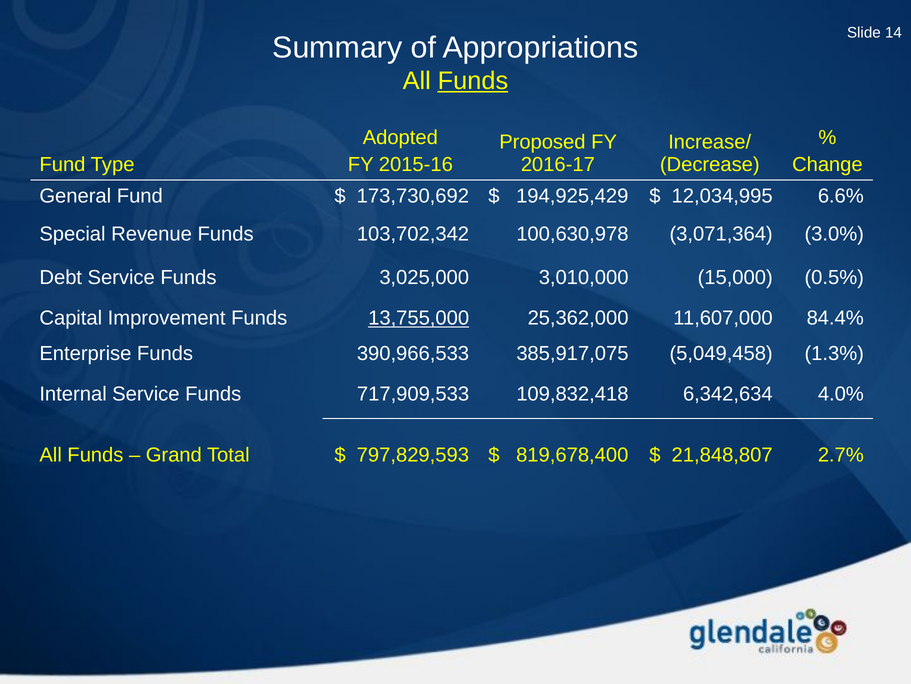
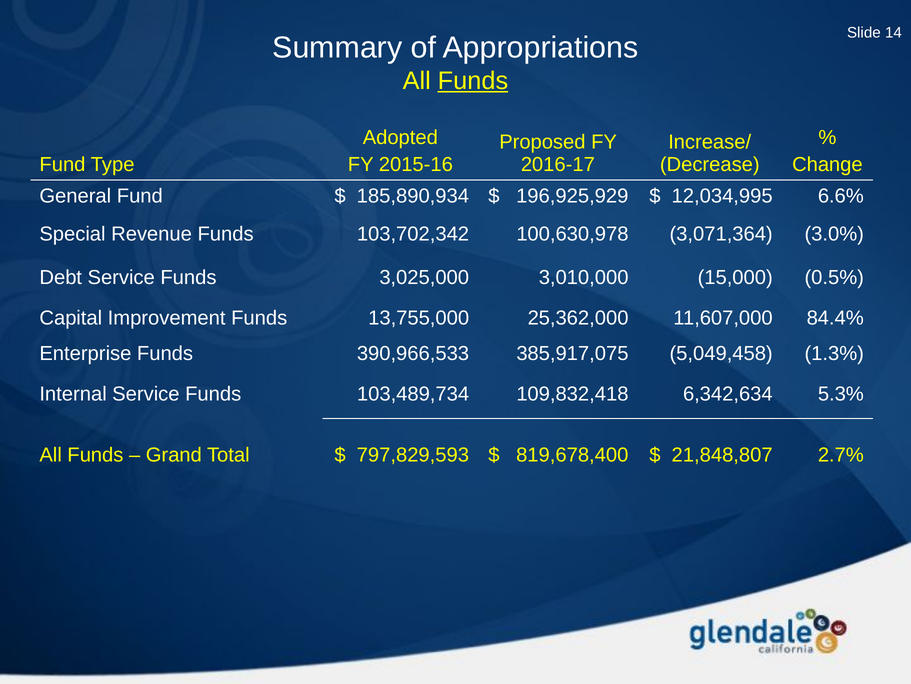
173,730,692: 173,730,692 -> 185,890,934
194,925,429: 194,925,429 -> 196,925,929
13,755,000 underline: present -> none
717,909,533: 717,909,533 -> 103,489,734
4.0%: 4.0% -> 5.3%
